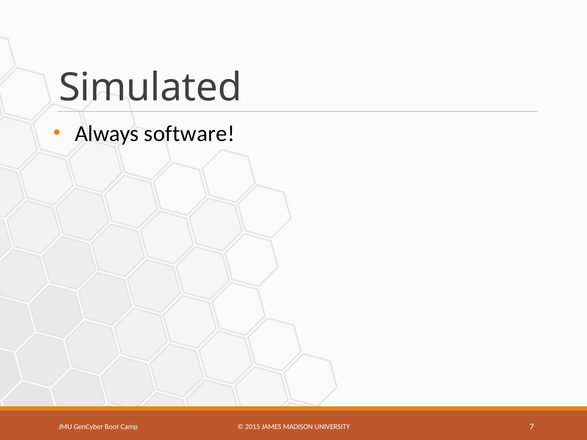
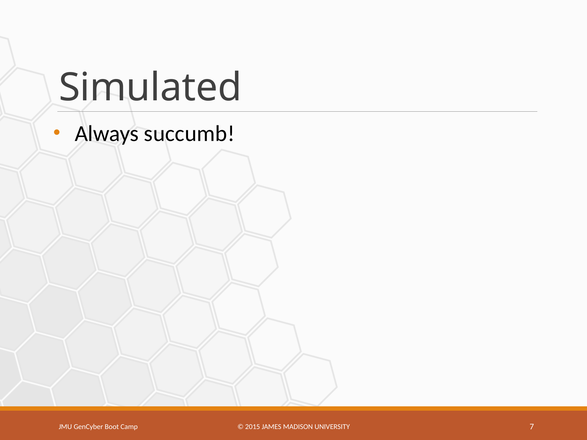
software: software -> succumb
